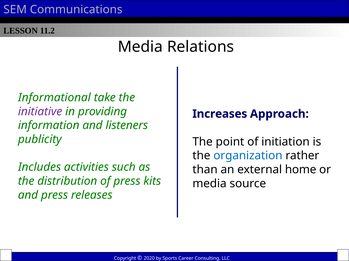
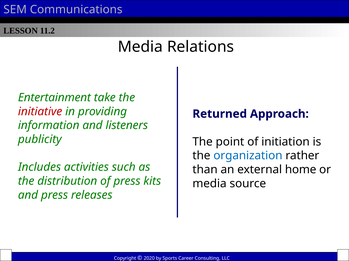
Informational: Informational -> Entertainment
initiative colour: purple -> red
Increases: Increases -> Returned
